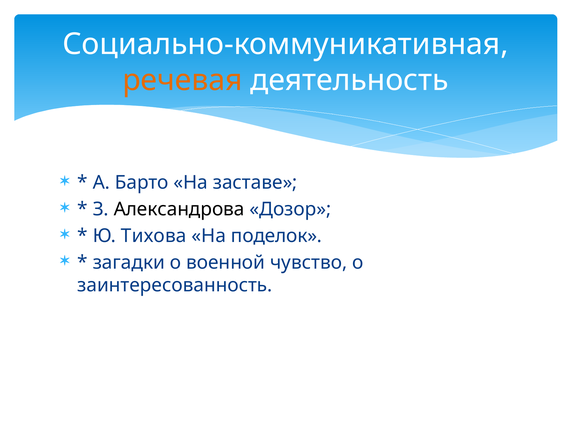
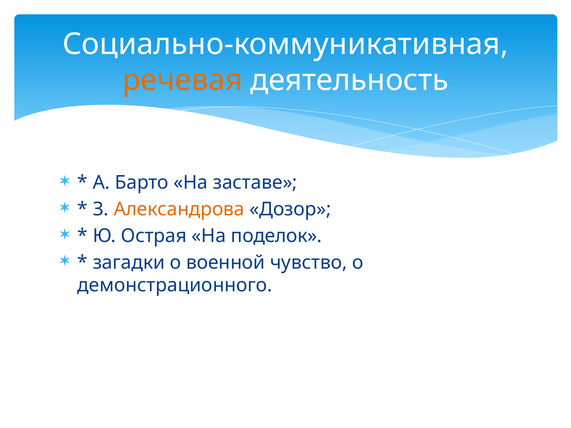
Александрова colour: black -> orange
Тихова: Тихова -> Острая
заинтересованность: заинтересованность -> демонстрационного
